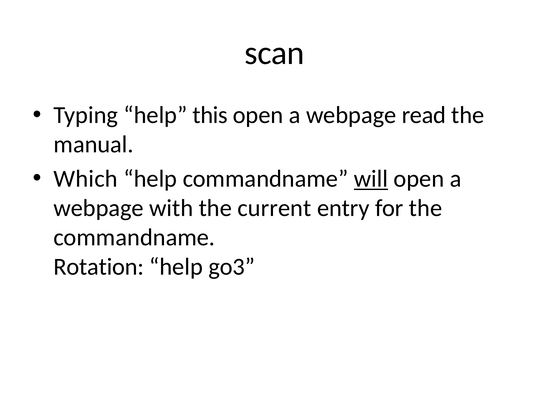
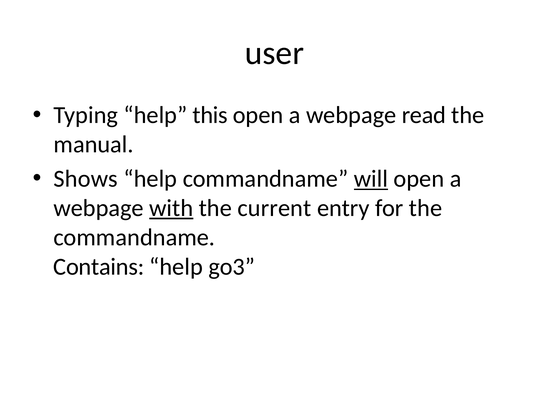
scan: scan -> user
Which: Which -> Shows
with underline: none -> present
Rotation: Rotation -> Contains
